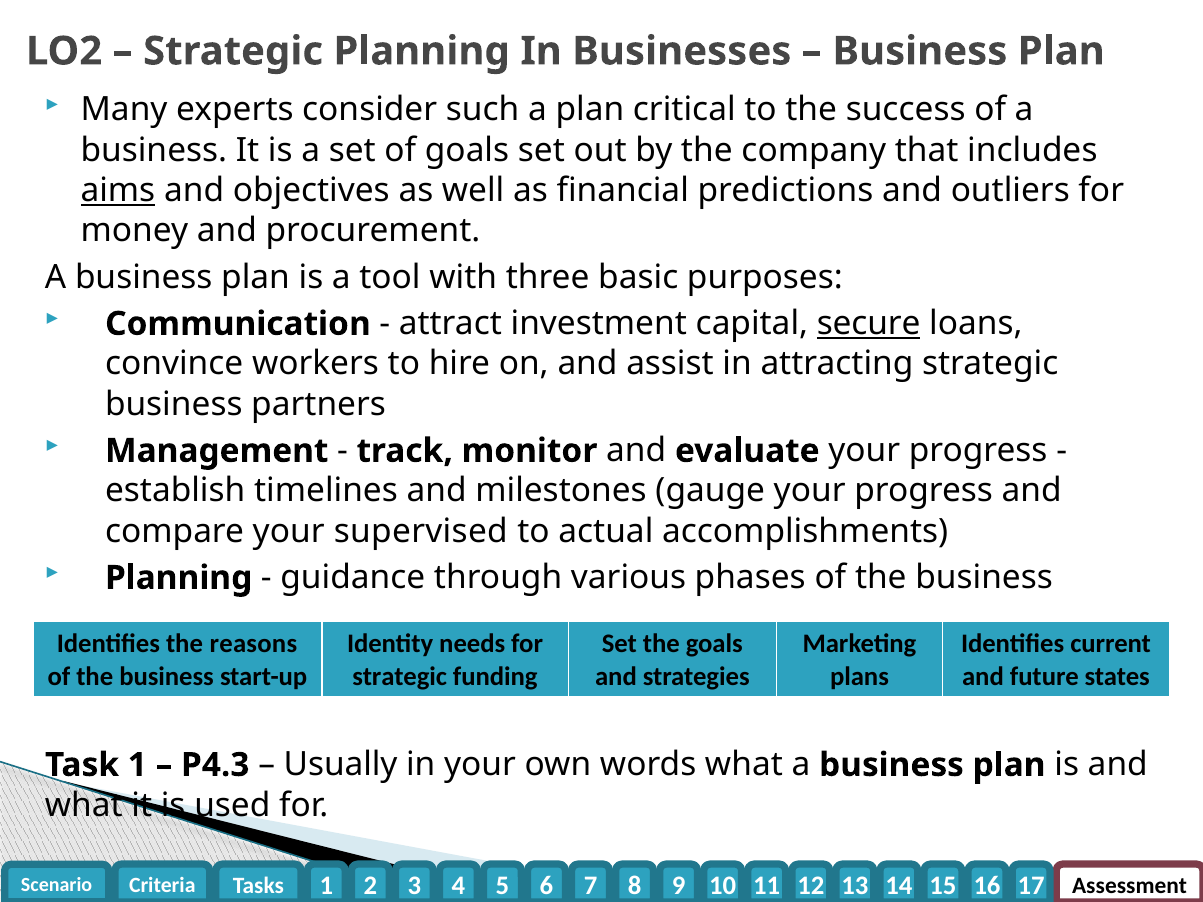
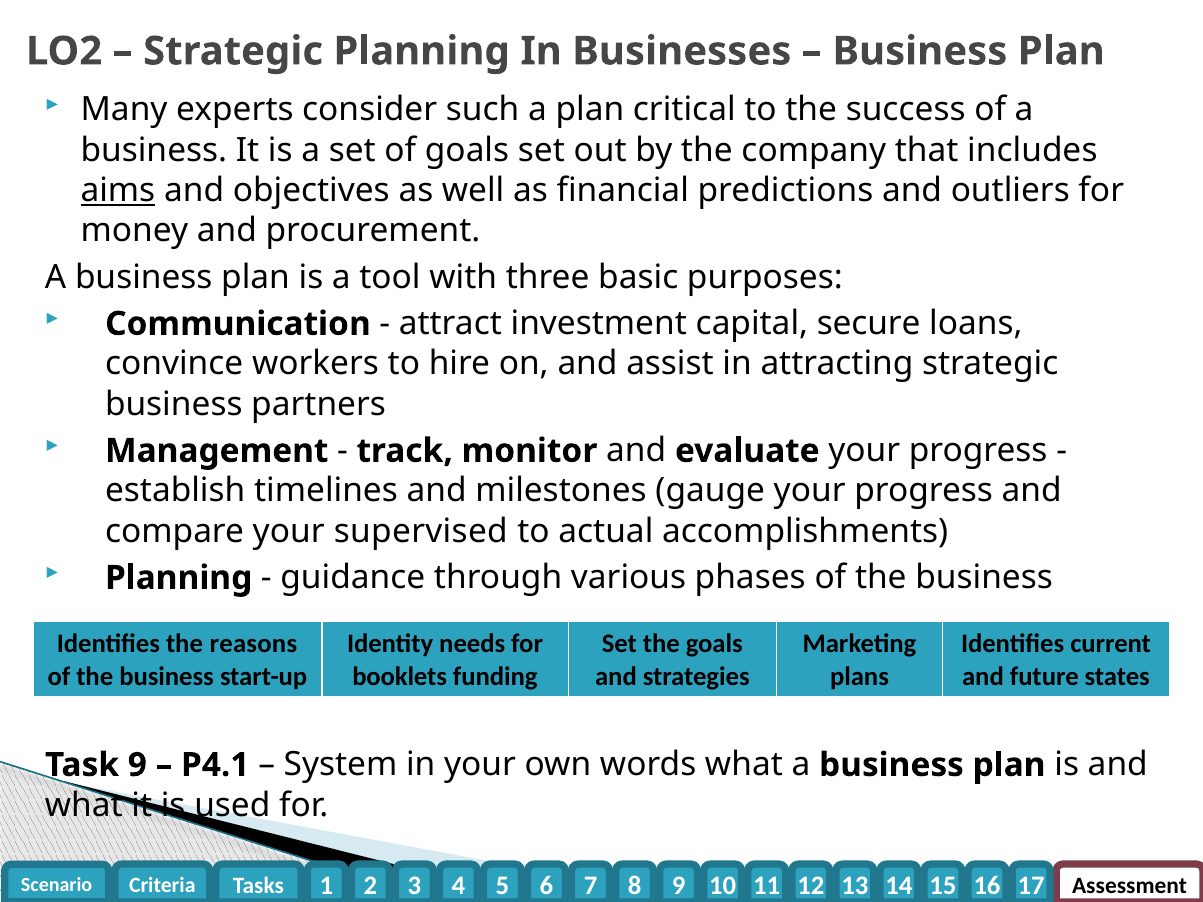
secure underline: present -> none
strategic at (400, 677): strategic -> booklets
Task 1: 1 -> 9
P4.3: P4.3 -> P4.1
Usually: Usually -> System
